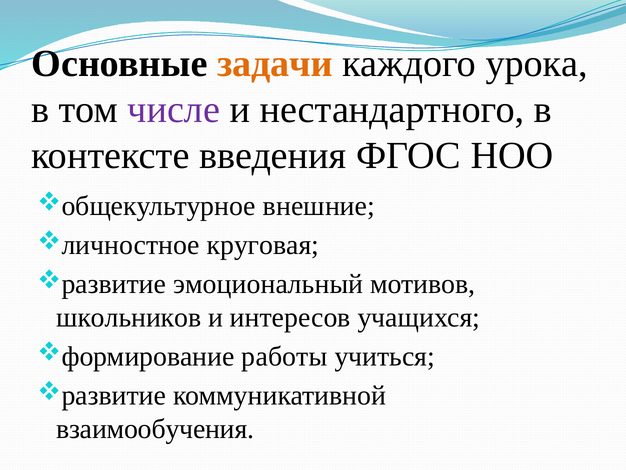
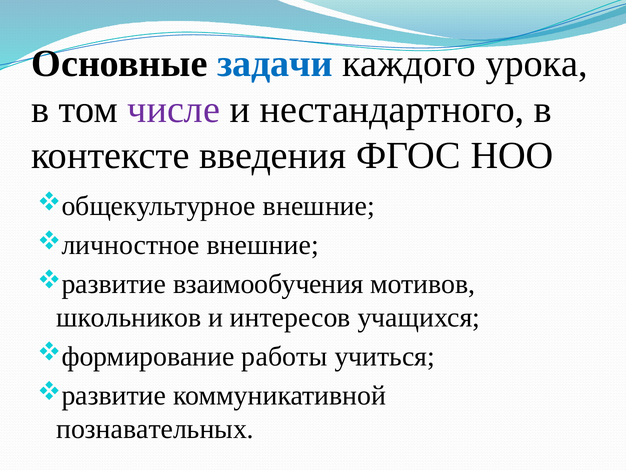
задачи colour: orange -> blue
круговая at (263, 245): круговая -> внешние
эмоциональный: эмоциональный -> взаимообучения
взаимообучения: взаимообучения -> познавательных
